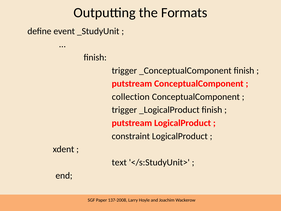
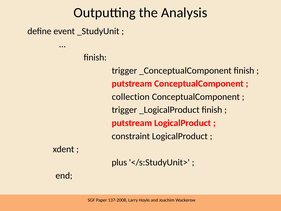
Formats: Formats -> Analysis
text: text -> plus
